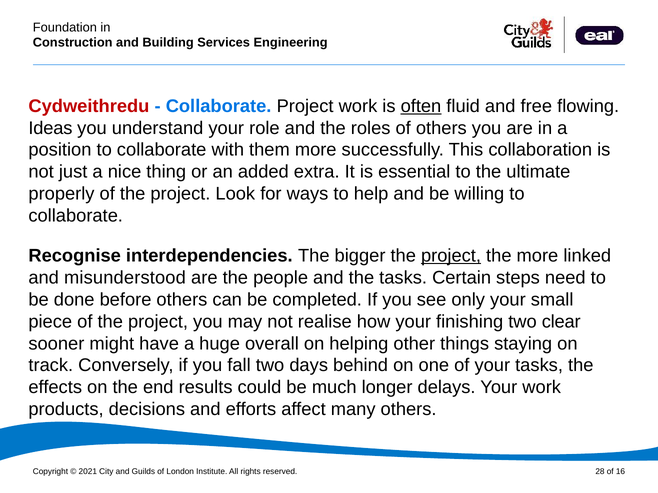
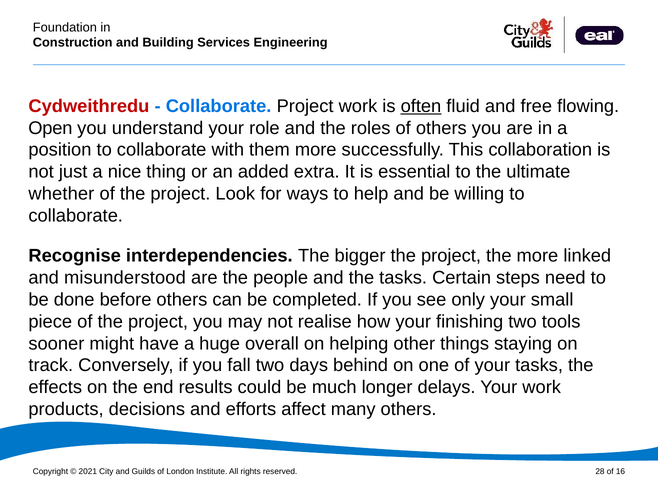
Ideas: Ideas -> Open
properly: properly -> whether
project at (451, 256) underline: present -> none
clear: clear -> tools
